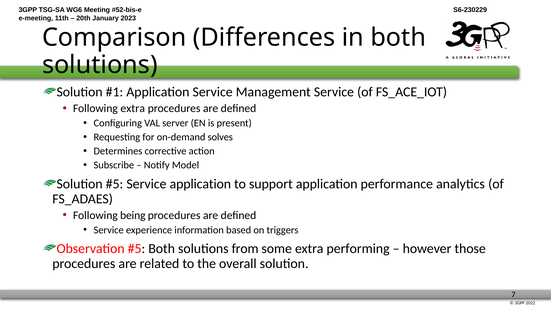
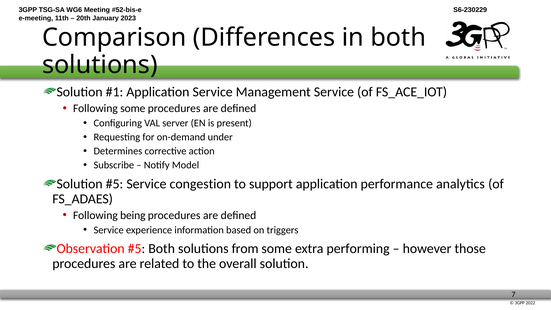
Following extra: extra -> some
solves: solves -> under
Service application: application -> congestion
